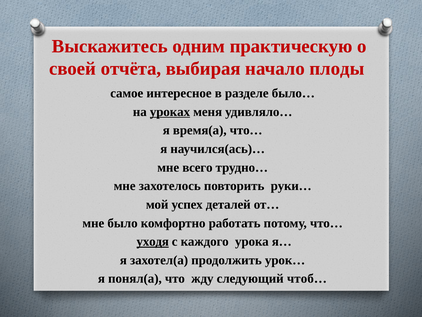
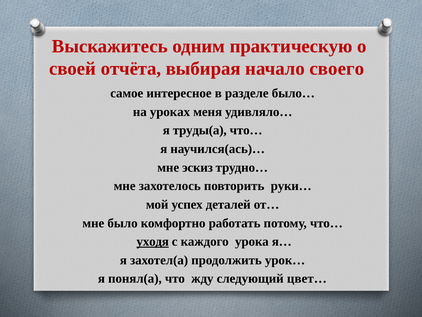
плоды: плоды -> своего
уроках underline: present -> none
время(а: время(а -> труды(а
всего: всего -> эскиз
чтоб…: чтоб… -> цвет…
